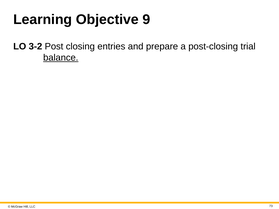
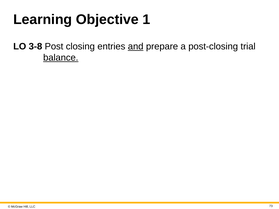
9: 9 -> 1
3-2: 3-2 -> 3-8
and underline: none -> present
